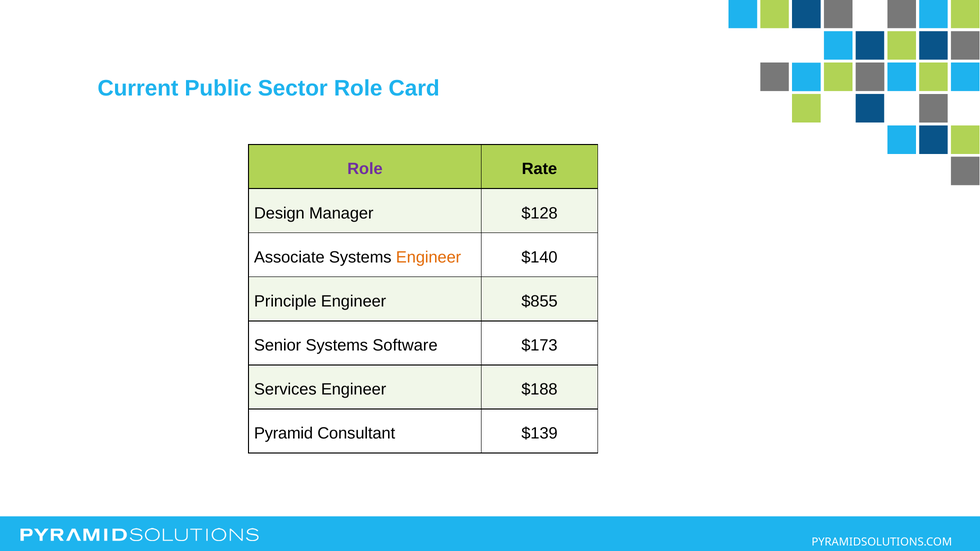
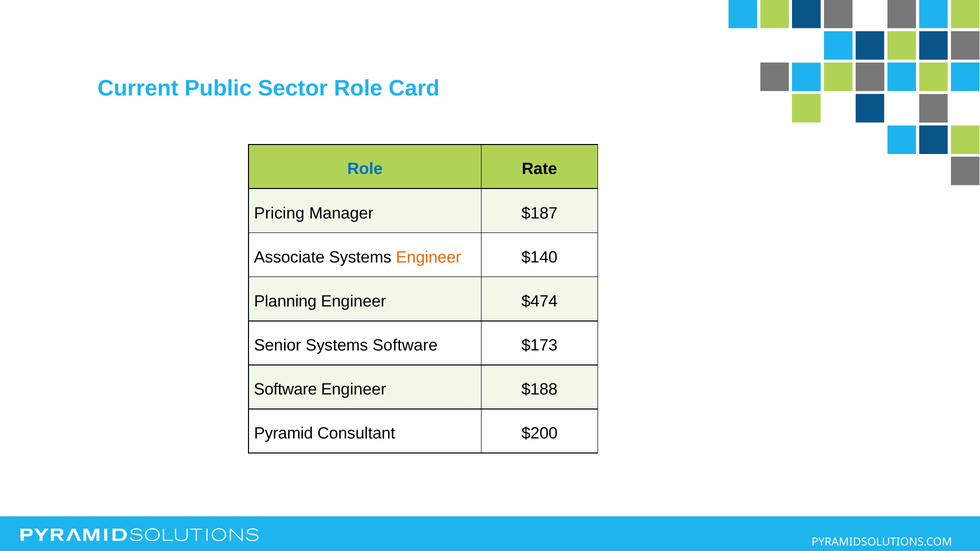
Role at (365, 169) colour: purple -> blue
Design: Design -> Pricing
$128: $128 -> $187
Principle: Principle -> Planning
$855: $855 -> $474
Services at (285, 390): Services -> Software
$139: $139 -> $200
